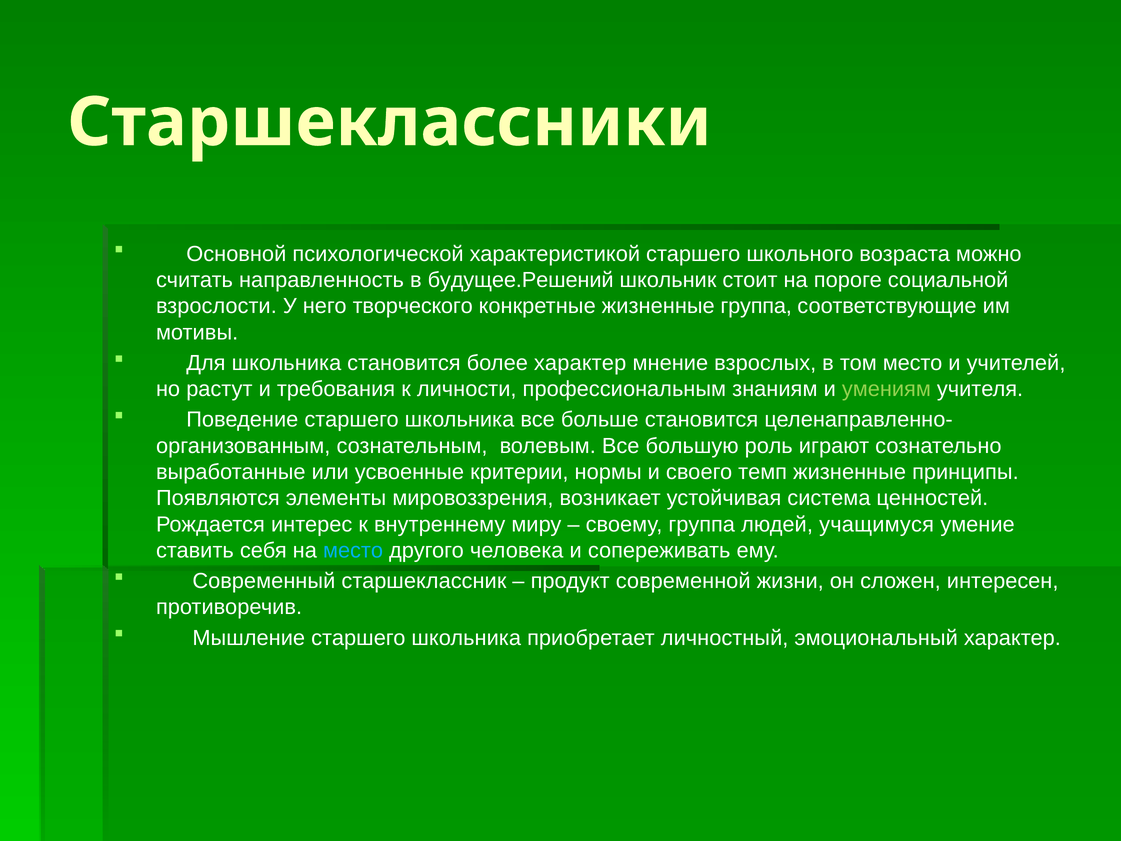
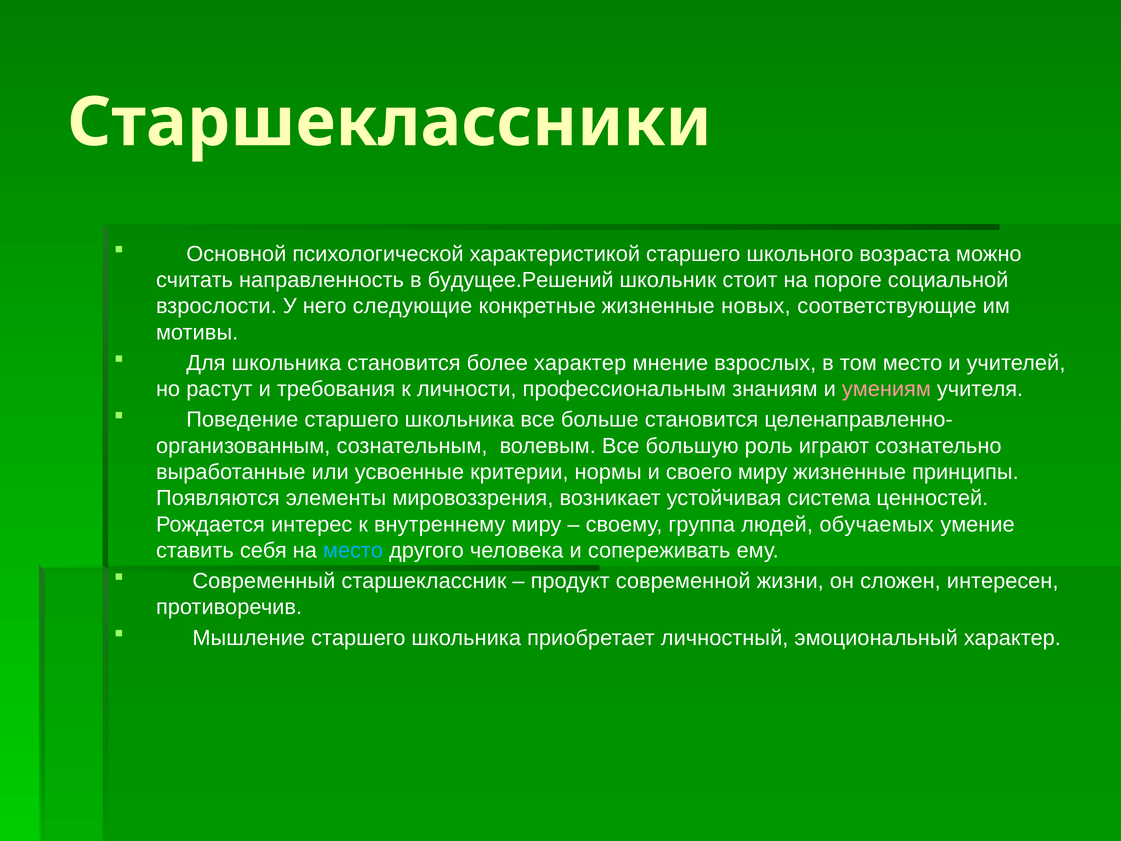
творческого: творческого -> следующие
жизненные группа: группа -> новых
умениям colour: light green -> pink
своего темп: темп -> миру
учащимуся: учащимуся -> обучаемых
